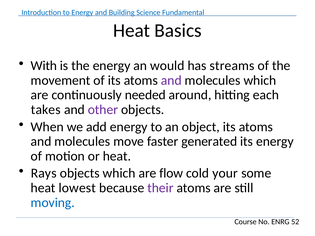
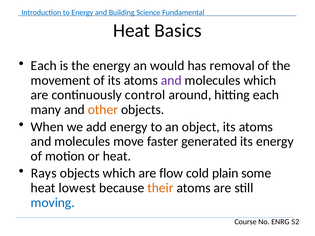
With at (44, 66): With -> Each
streams: streams -> removal
needed: needed -> control
takes: takes -> many
other colour: purple -> orange
your: your -> plain
their colour: purple -> orange
